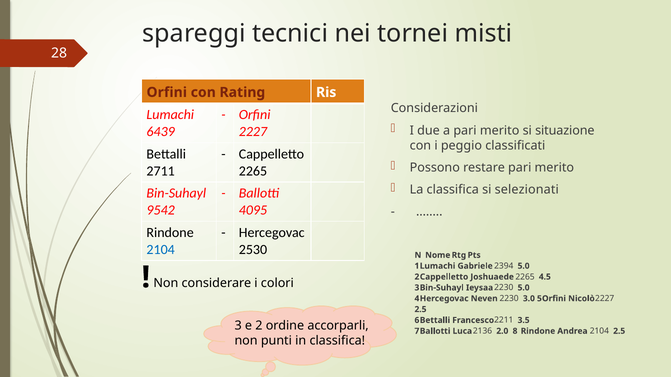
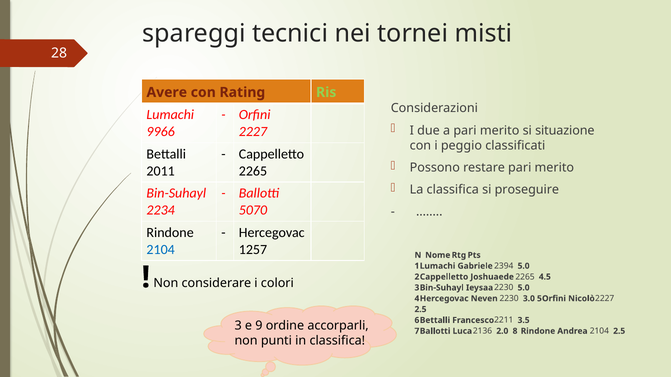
Orfini at (167, 92): Orfini -> Avere
Ris colour: white -> light green
6439: 6439 -> 9966
2711: 2711 -> 2011
selezionati: selezionati -> proseguire
9542: 9542 -> 2234
4095: 4095 -> 5070
2530: 2530 -> 1257
2: 2 -> 9
